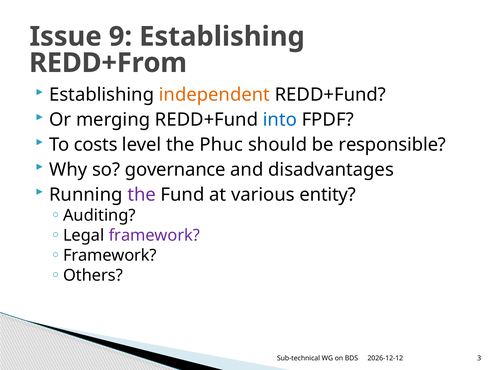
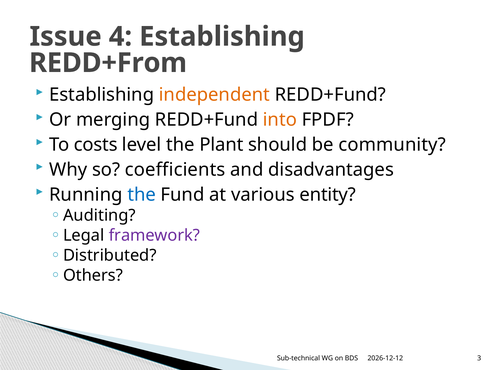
9: 9 -> 4
into colour: blue -> orange
Phuc: Phuc -> Plant
responsible: responsible -> community
governance: governance -> coefficients
the at (142, 194) colour: purple -> blue
Framework at (110, 255): Framework -> Distributed
